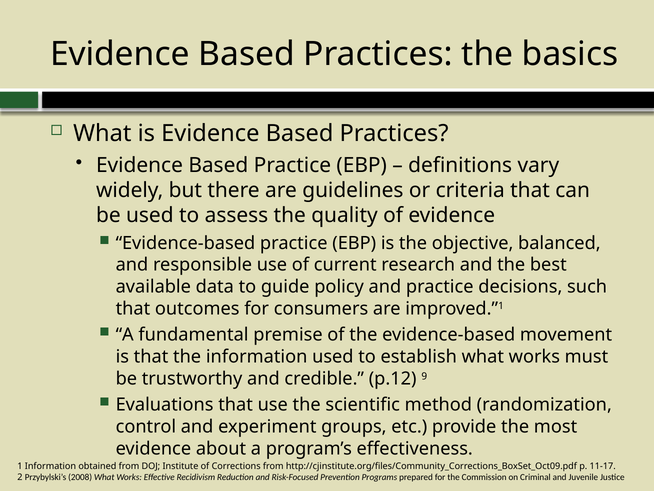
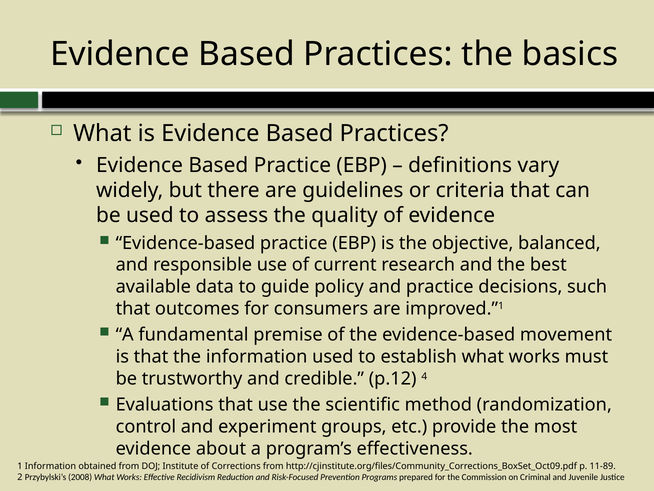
9: 9 -> 4
11‐17: 11‐17 -> 11‐89
